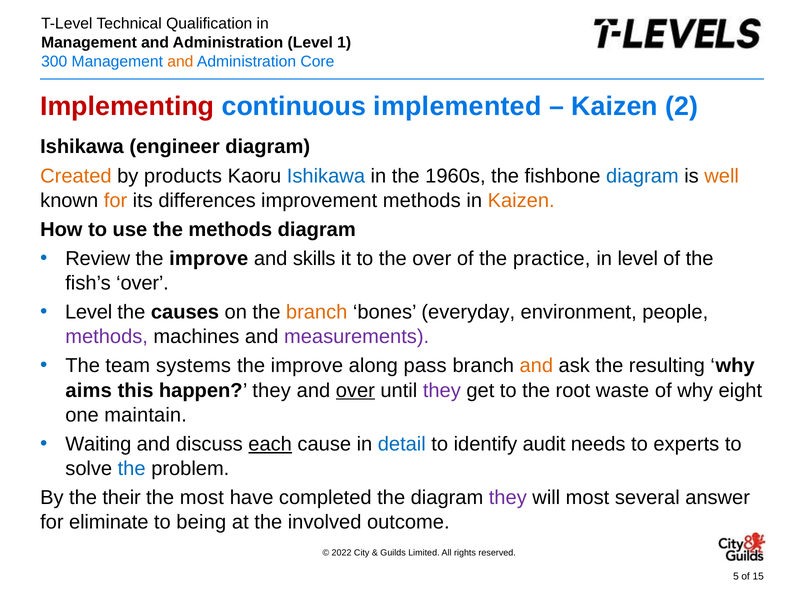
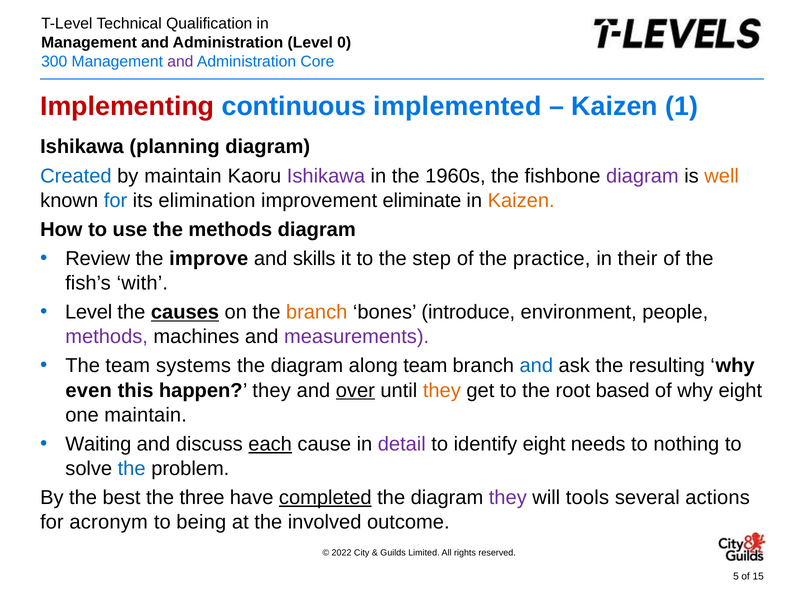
1: 1 -> 0
and at (180, 61) colour: orange -> purple
2: 2 -> 1
engineer: engineer -> planning
Created colour: orange -> blue
by products: products -> maintain
Ishikawa at (326, 176) colour: blue -> purple
diagram at (642, 176) colour: blue -> purple
for at (116, 200) colour: orange -> blue
differences: differences -> elimination
improvement methods: methods -> eliminate
the over: over -> step
in level: level -> their
fish’s over: over -> with
causes underline: none -> present
everyday: everyday -> introduce
improve at (307, 366): improve -> diagram
along pass: pass -> team
and at (536, 366) colour: orange -> blue
aims: aims -> even
they at (442, 390) colour: purple -> orange
waste: waste -> based
detail colour: blue -> purple
identify audit: audit -> eight
experts: experts -> nothing
their: their -> best
the most: most -> three
completed underline: none -> present
will most: most -> tools
answer: answer -> actions
eliminate: eliminate -> acronym
